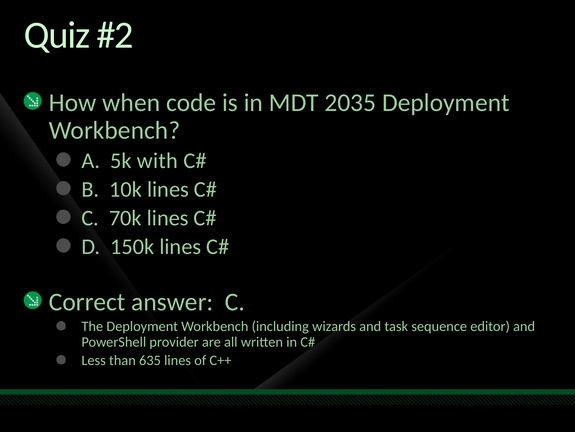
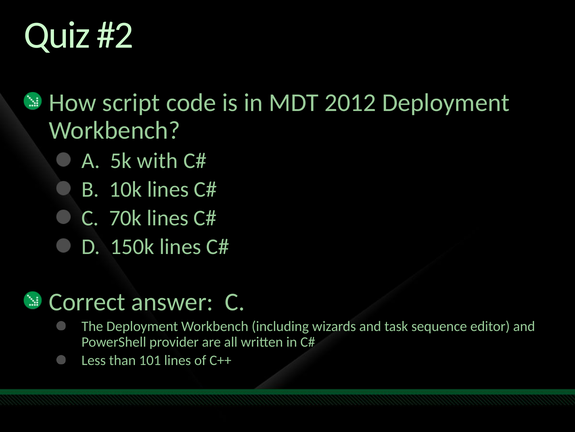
when: when -> script
2035: 2035 -> 2012
635: 635 -> 101
